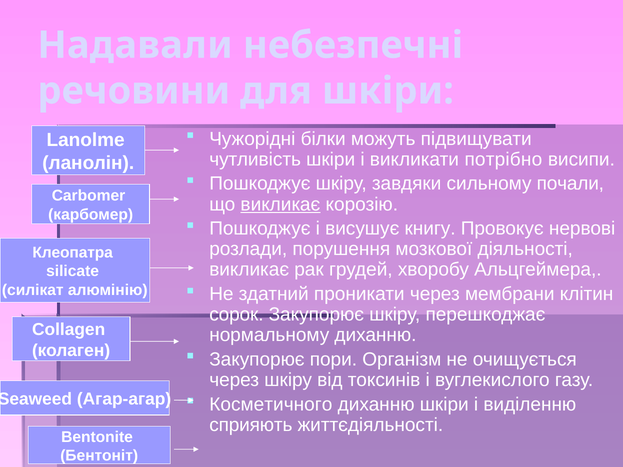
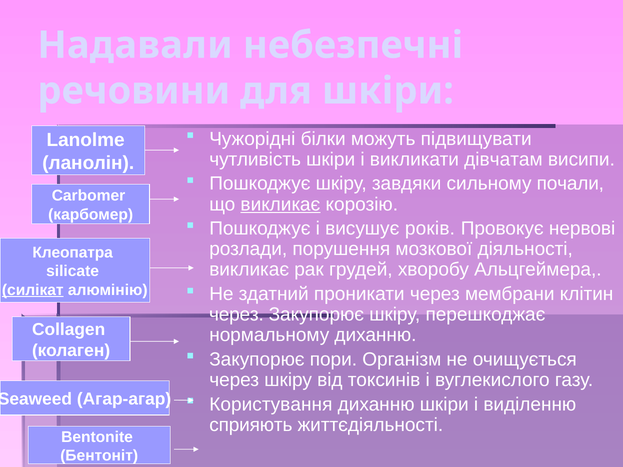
потрібно: потрібно -> дівчатам
книгу: книгу -> років
силікат underline: none -> present
сорок at (236, 315): сорок -> через
Косметичного: Косметичного -> Користування
